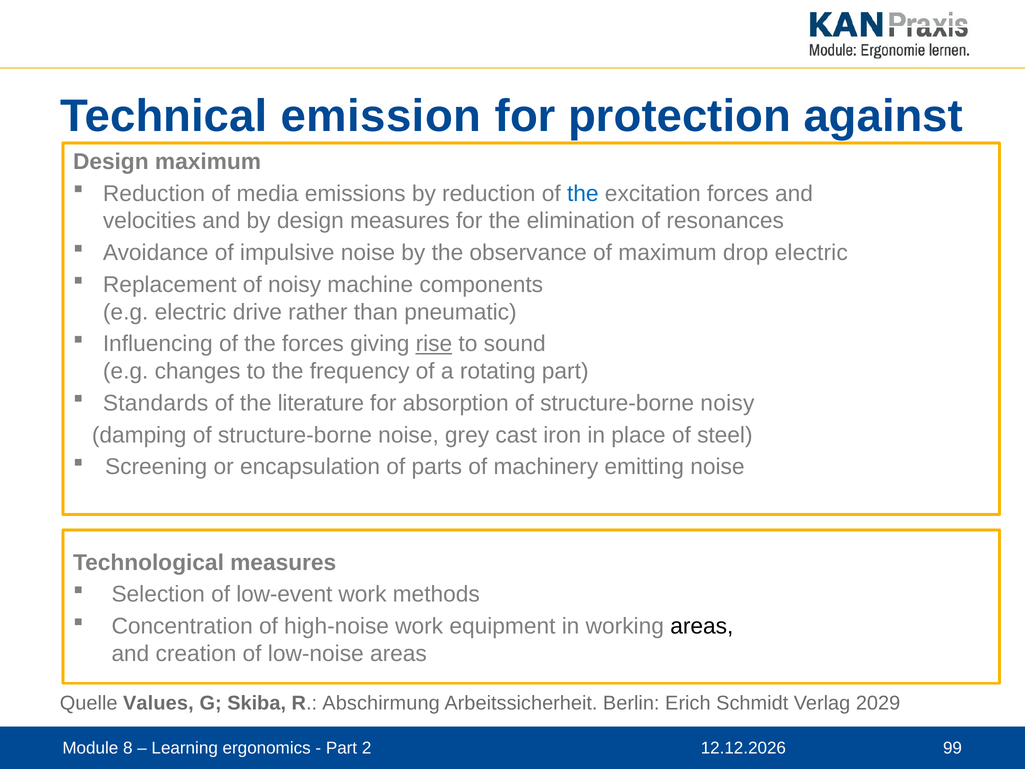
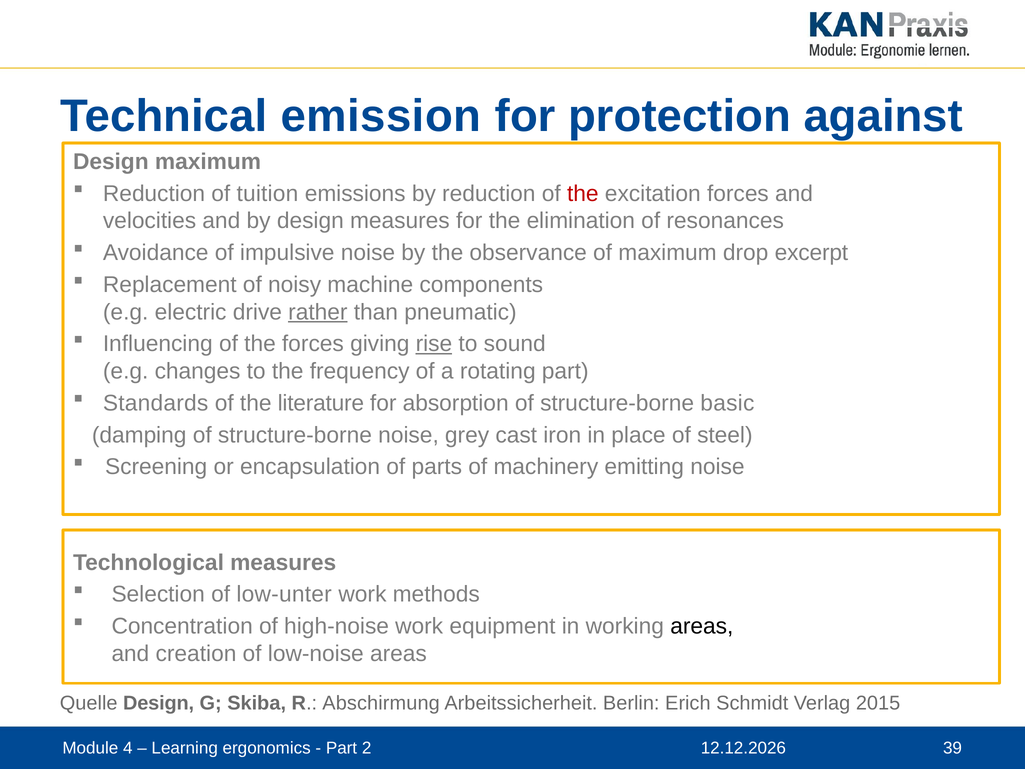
media: media -> tuition
the at (583, 194) colour: blue -> red
drop electric: electric -> excerpt
rather underline: none -> present
structure-borne noisy: noisy -> basic
low-event: low-event -> low-unter
Quelle Values: Values -> Design
2029: 2029 -> 2015
8: 8 -> 4
99: 99 -> 39
